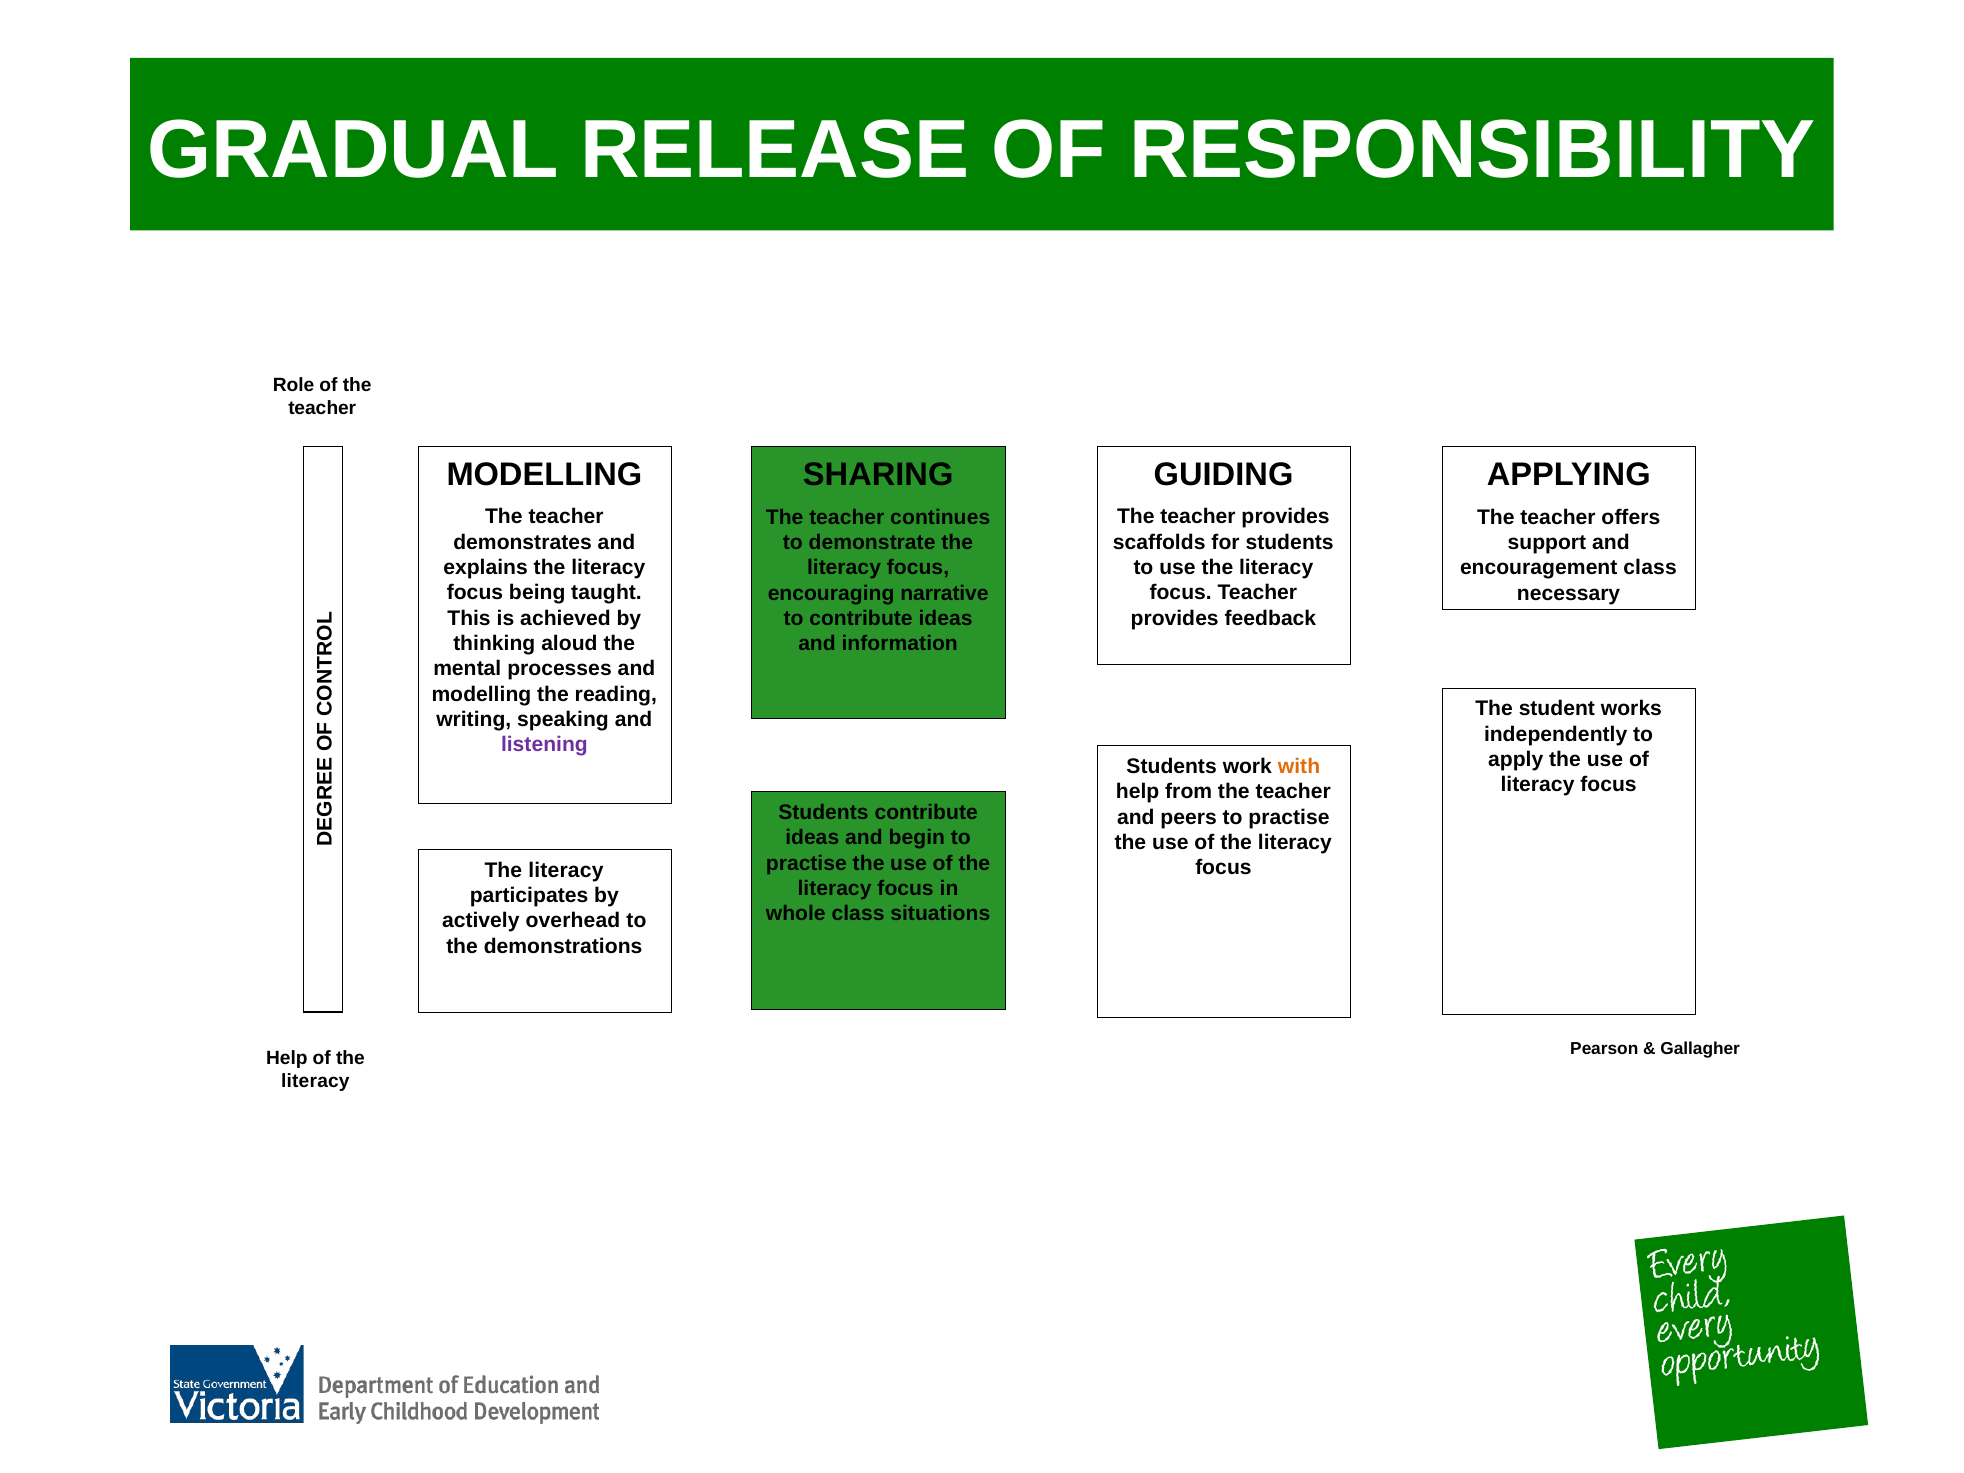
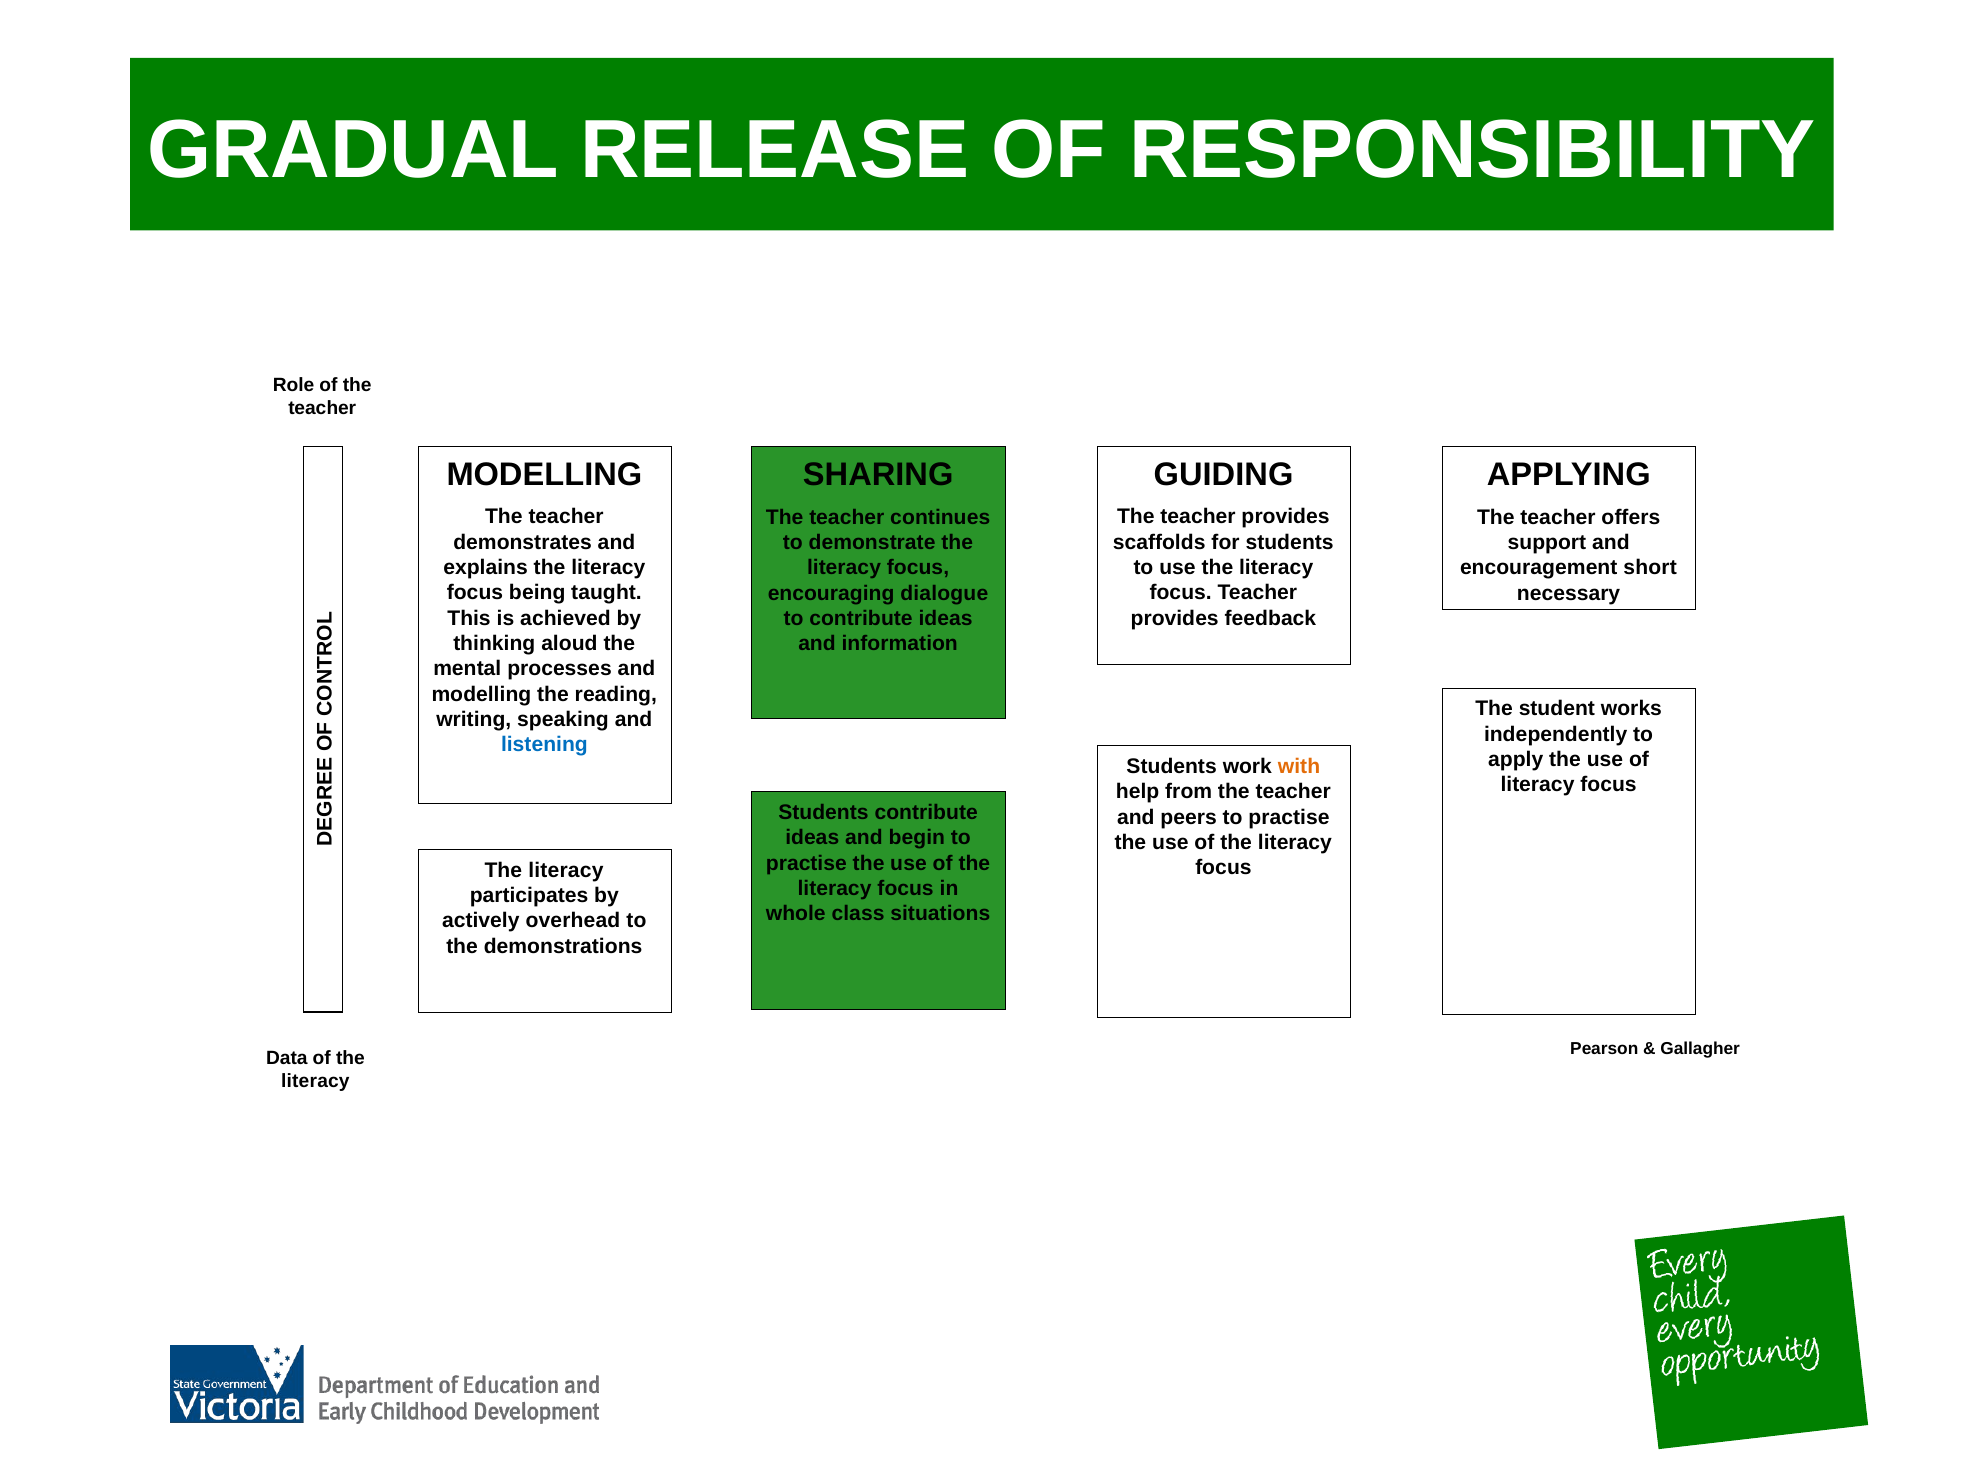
encouragement class: class -> short
narrative: narrative -> dialogue
listening colour: purple -> blue
Help at (287, 1059): Help -> Data
